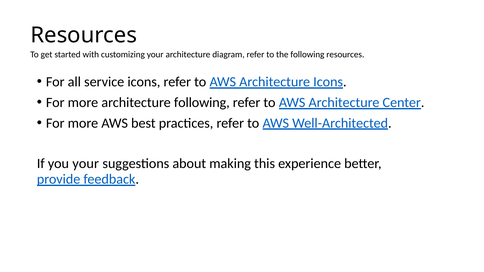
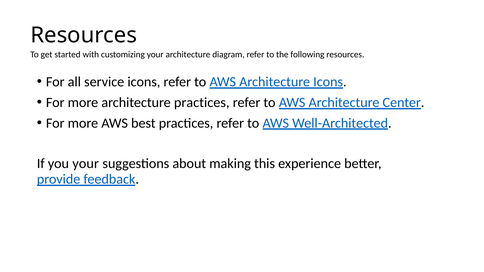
architecture following: following -> practices
